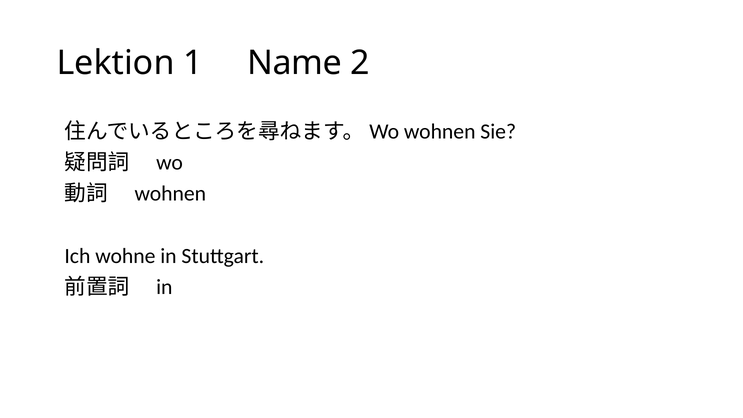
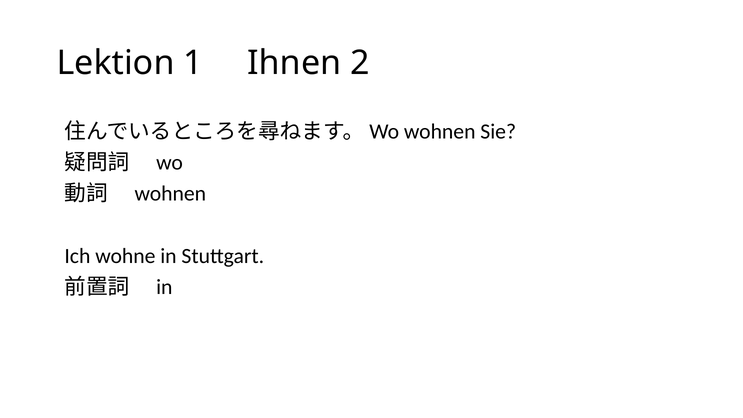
Name: Name -> Ihnen
